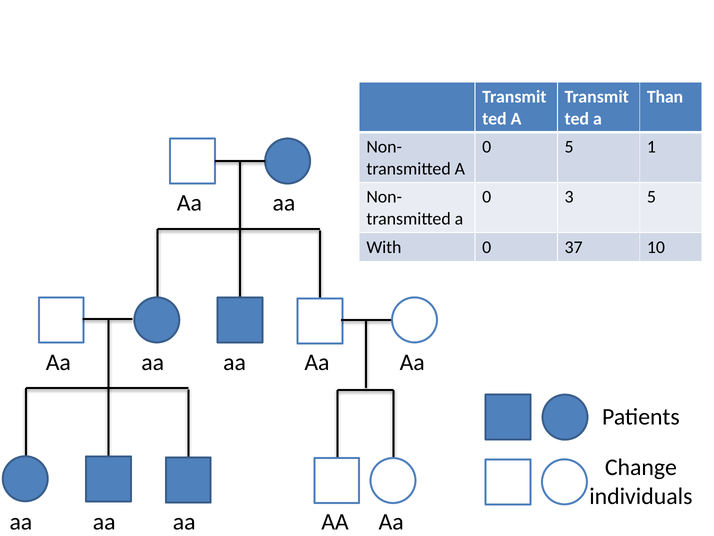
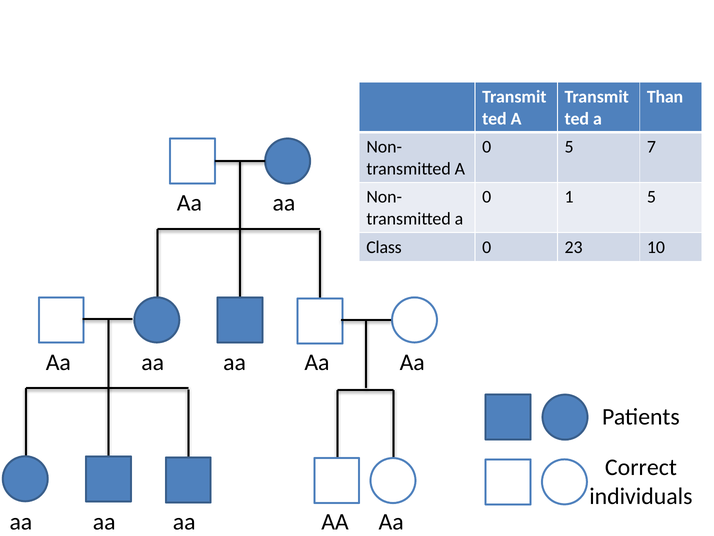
1: 1 -> 7
3: 3 -> 1
With: With -> Class
37: 37 -> 23
Change: Change -> Correct
